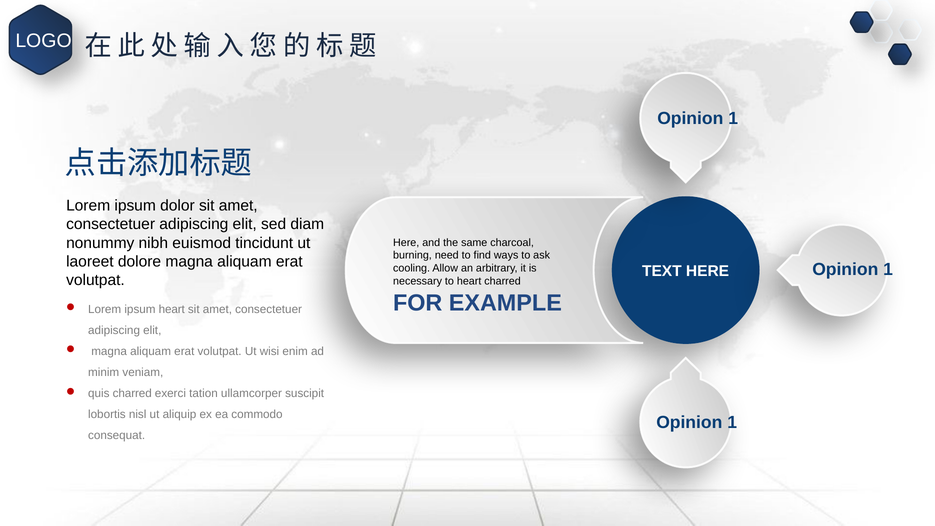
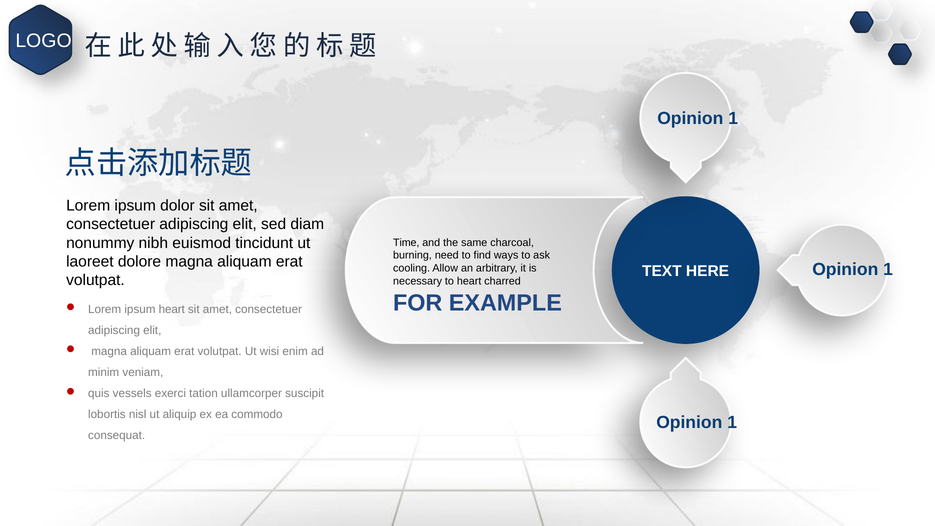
Here at (406, 242): Here -> Time
quis charred: charred -> vessels
